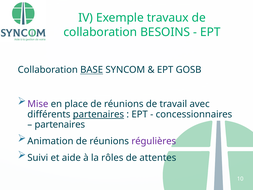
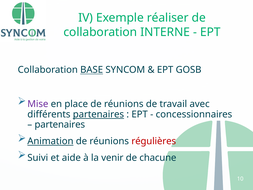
travaux: travaux -> réaliser
BESOINS: BESOINS -> INTERNE
Animation underline: none -> present
régulières colour: purple -> red
rôles: rôles -> venir
attentes: attentes -> chacune
